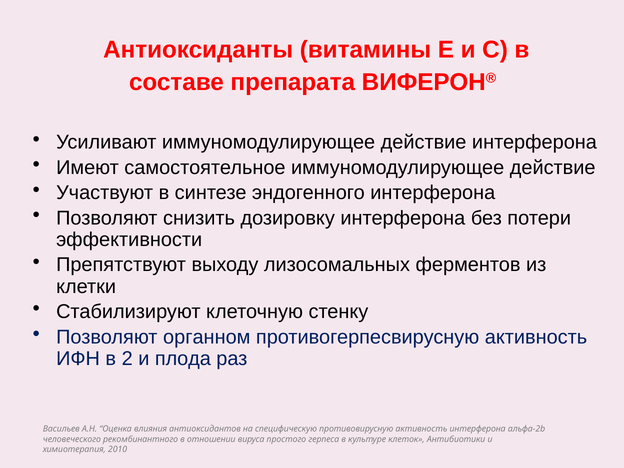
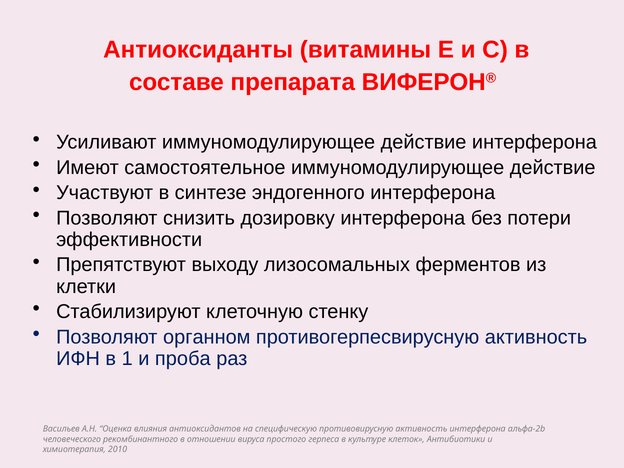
2: 2 -> 1
плода: плода -> проба
